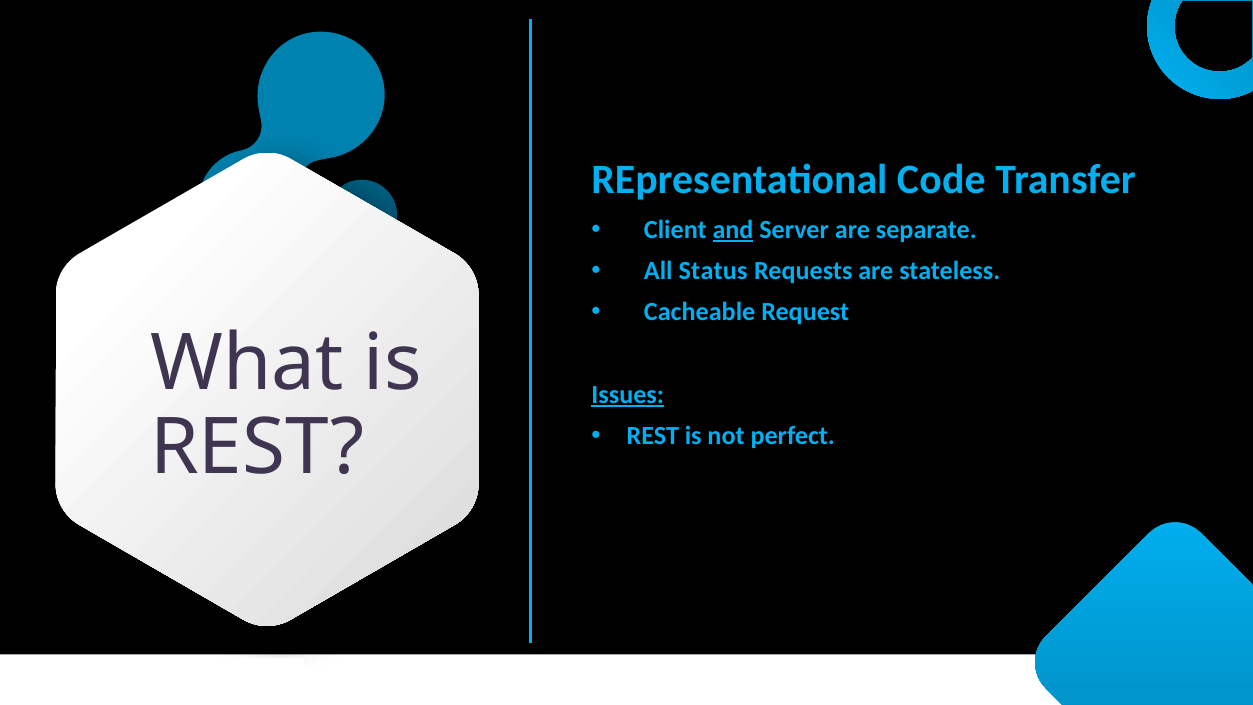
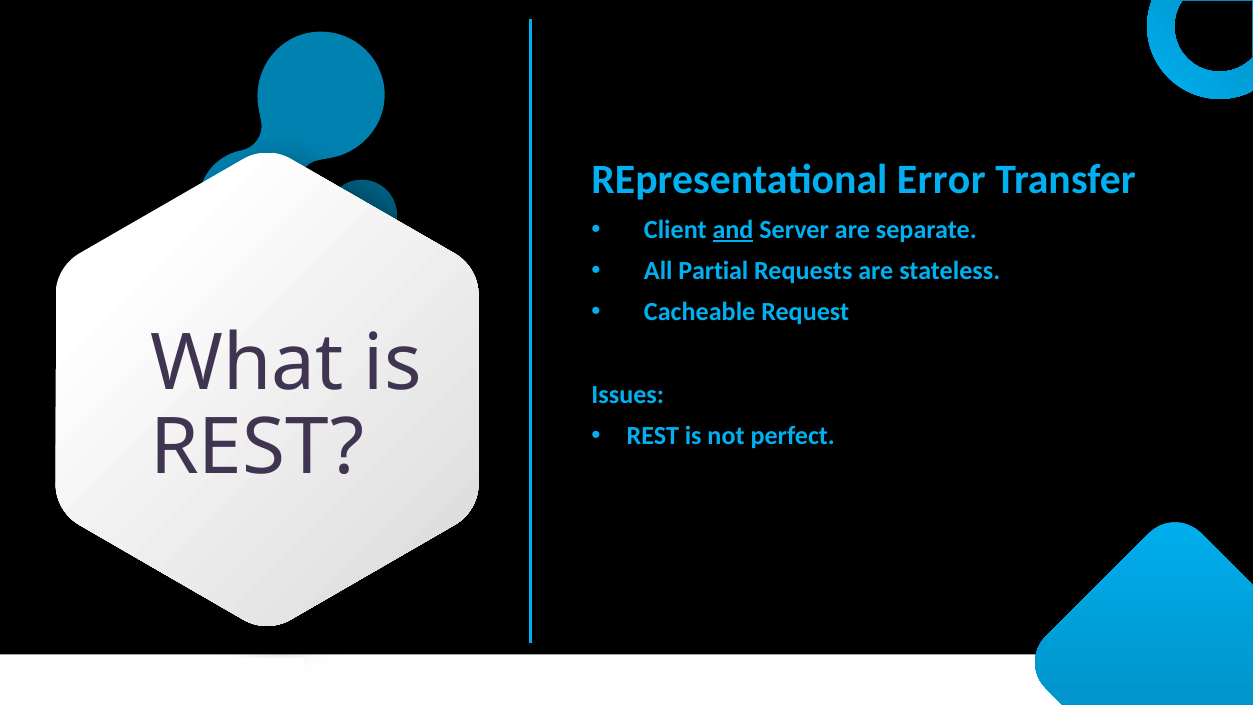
Code: Code -> Error
Status: Status -> Partial
Issues underline: present -> none
